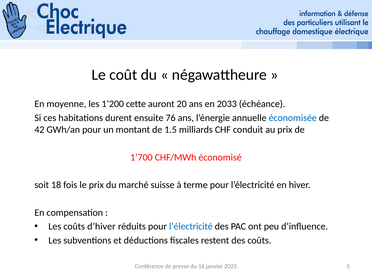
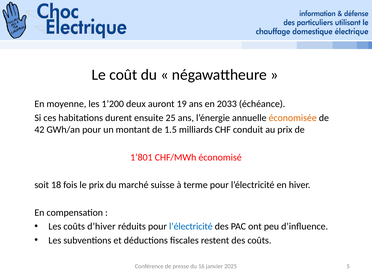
cette: cette -> deux
20: 20 -> 19
76: 76 -> 25
économisée colour: blue -> orange
1’700: 1’700 -> 1’801
